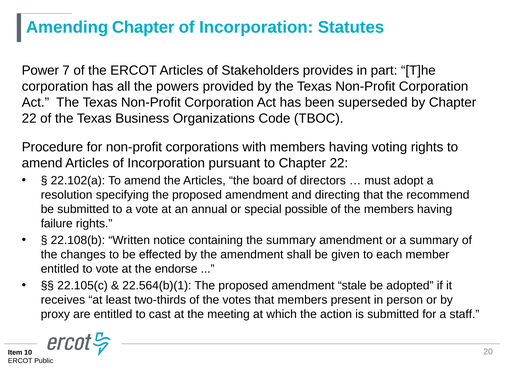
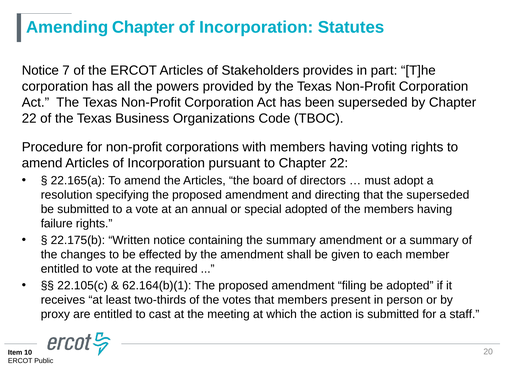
Power at (40, 70): Power -> Notice
22.102(a: 22.102(a -> 22.165(a
the recommend: recommend -> superseded
special possible: possible -> adopted
22.108(b: 22.108(b -> 22.175(b
endorse: endorse -> required
22.564(b)(1: 22.564(b)(1 -> 62.164(b)(1
stale: stale -> filing
